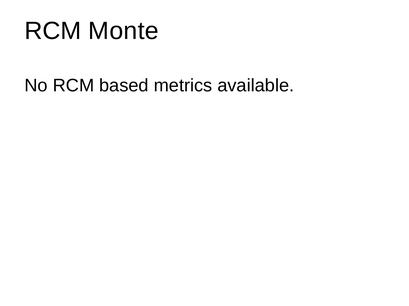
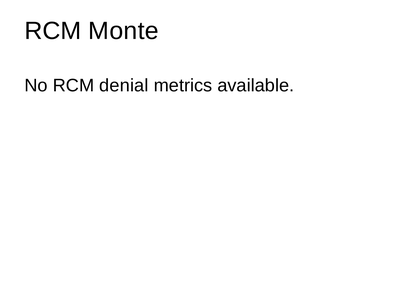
based: based -> denial
